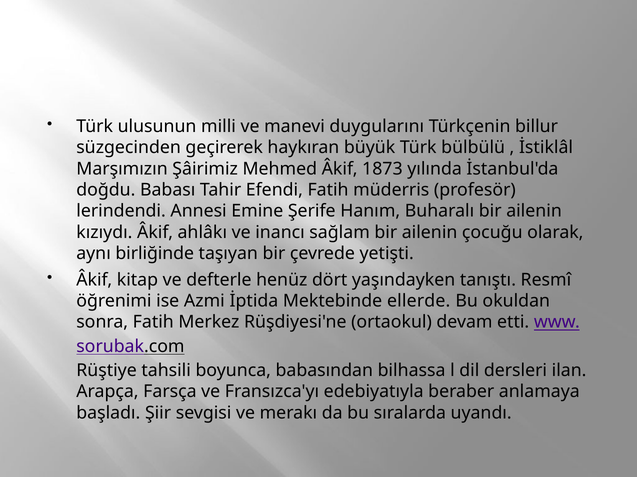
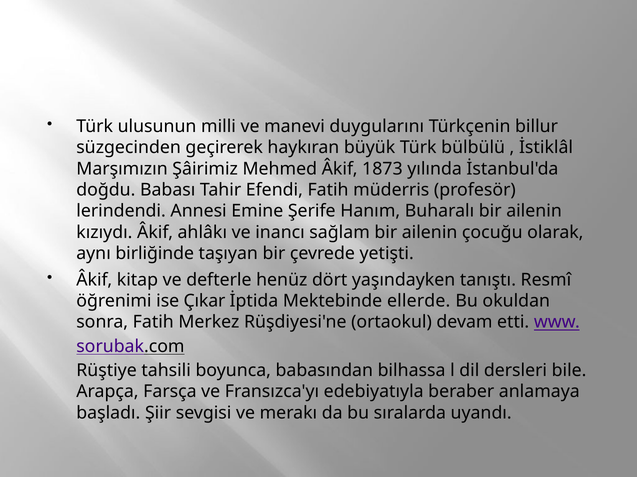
Azmi: Azmi -> Çıkar
ilan: ilan -> bile
